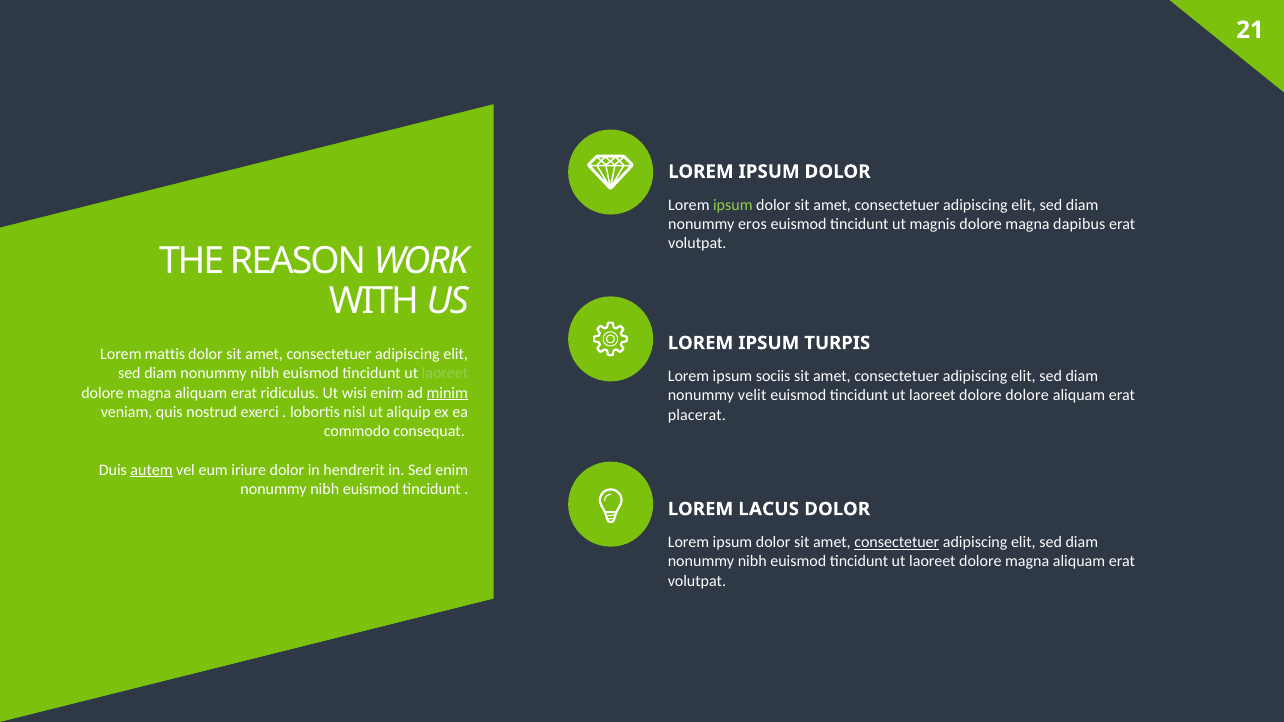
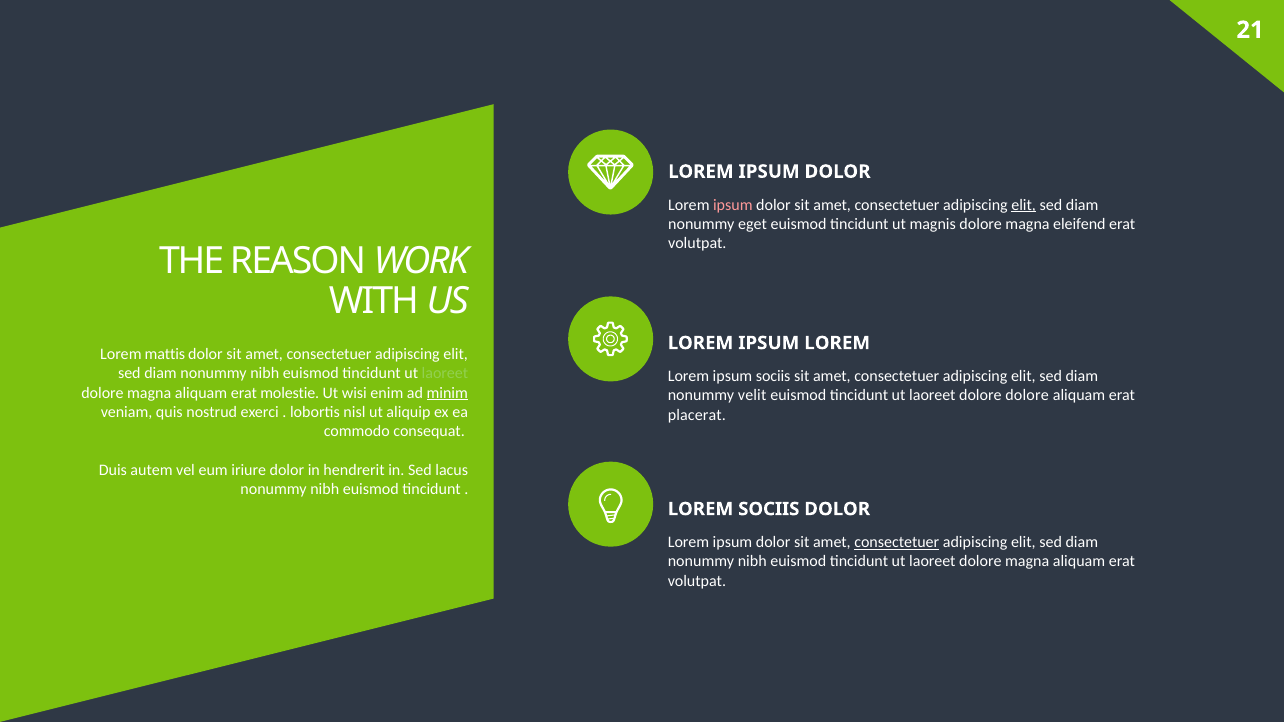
ipsum at (733, 205) colour: light green -> pink
elit at (1024, 205) underline: none -> present
eros: eros -> eget
dapibus: dapibus -> eleifend
IPSUM TURPIS: TURPIS -> LOREM
ridiculus: ridiculus -> molestie
autem underline: present -> none
Sed enim: enim -> lacus
LOREM LACUS: LACUS -> SOCIIS
